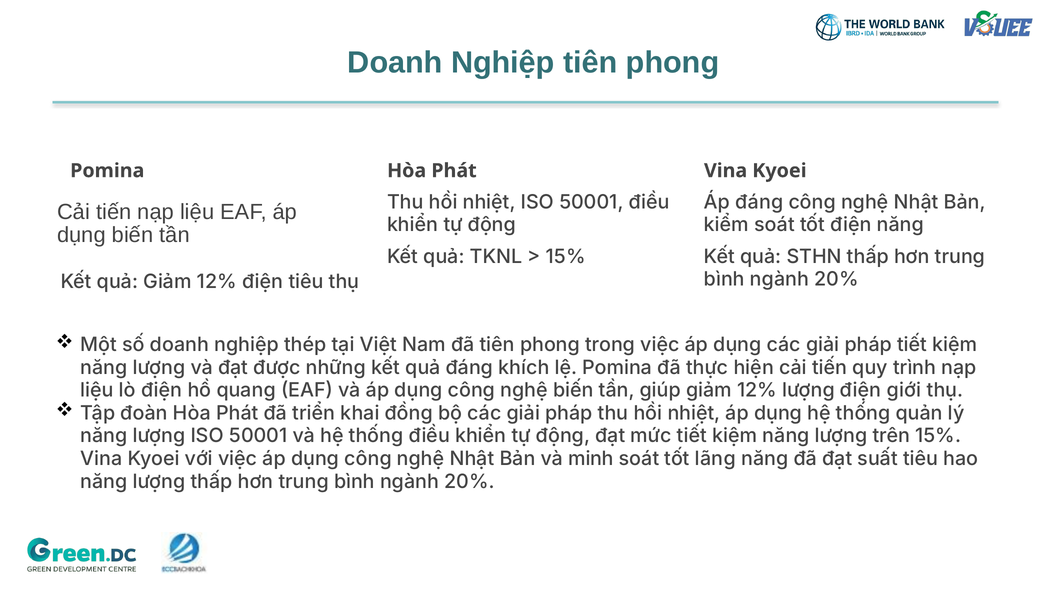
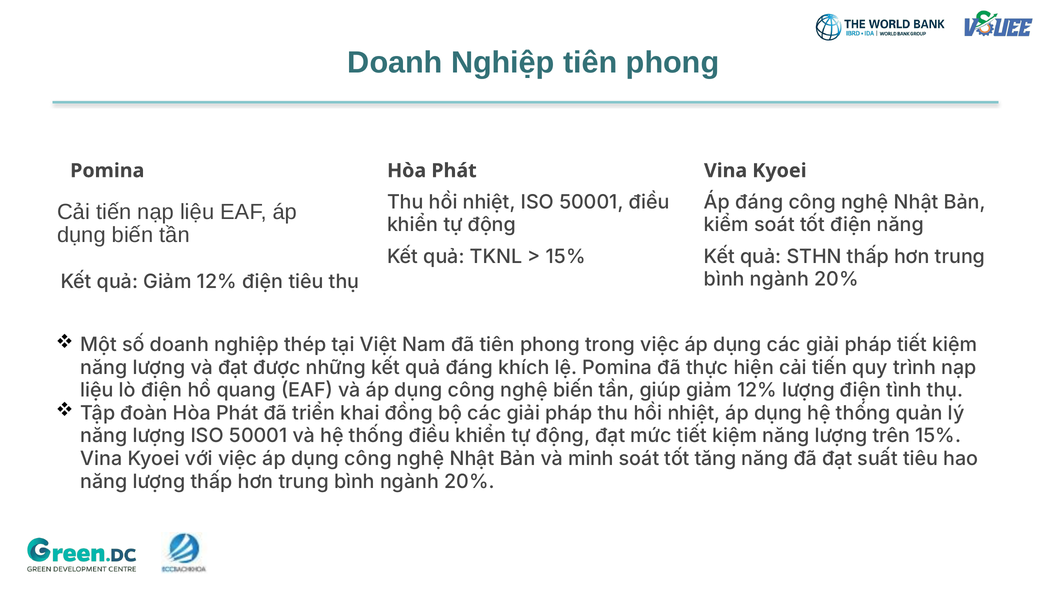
giới: giới -> tình
lãng: lãng -> tăng
